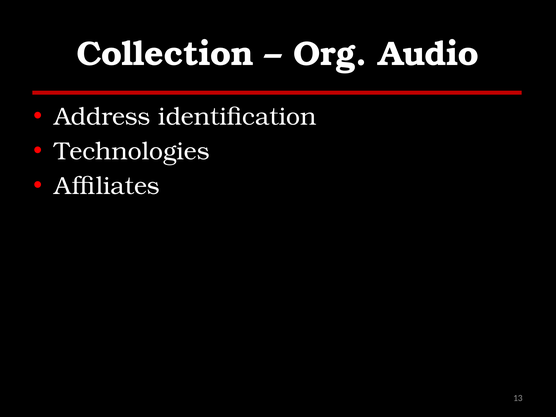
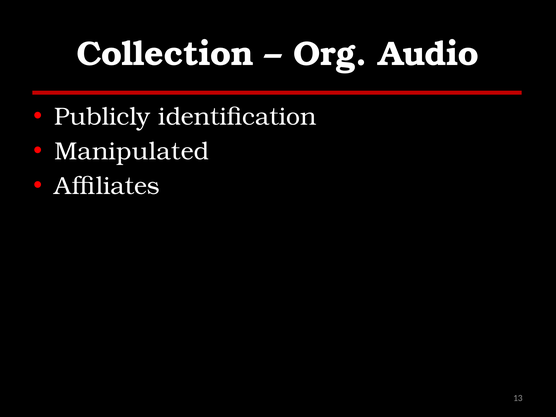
Address: Address -> Publicly
Technologies: Technologies -> Manipulated
